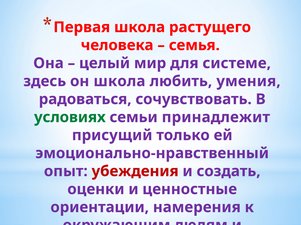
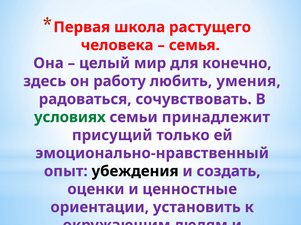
системе: системе -> конечно
он школа: школа -> работу
убеждения colour: red -> black
намерения: намерения -> установить
